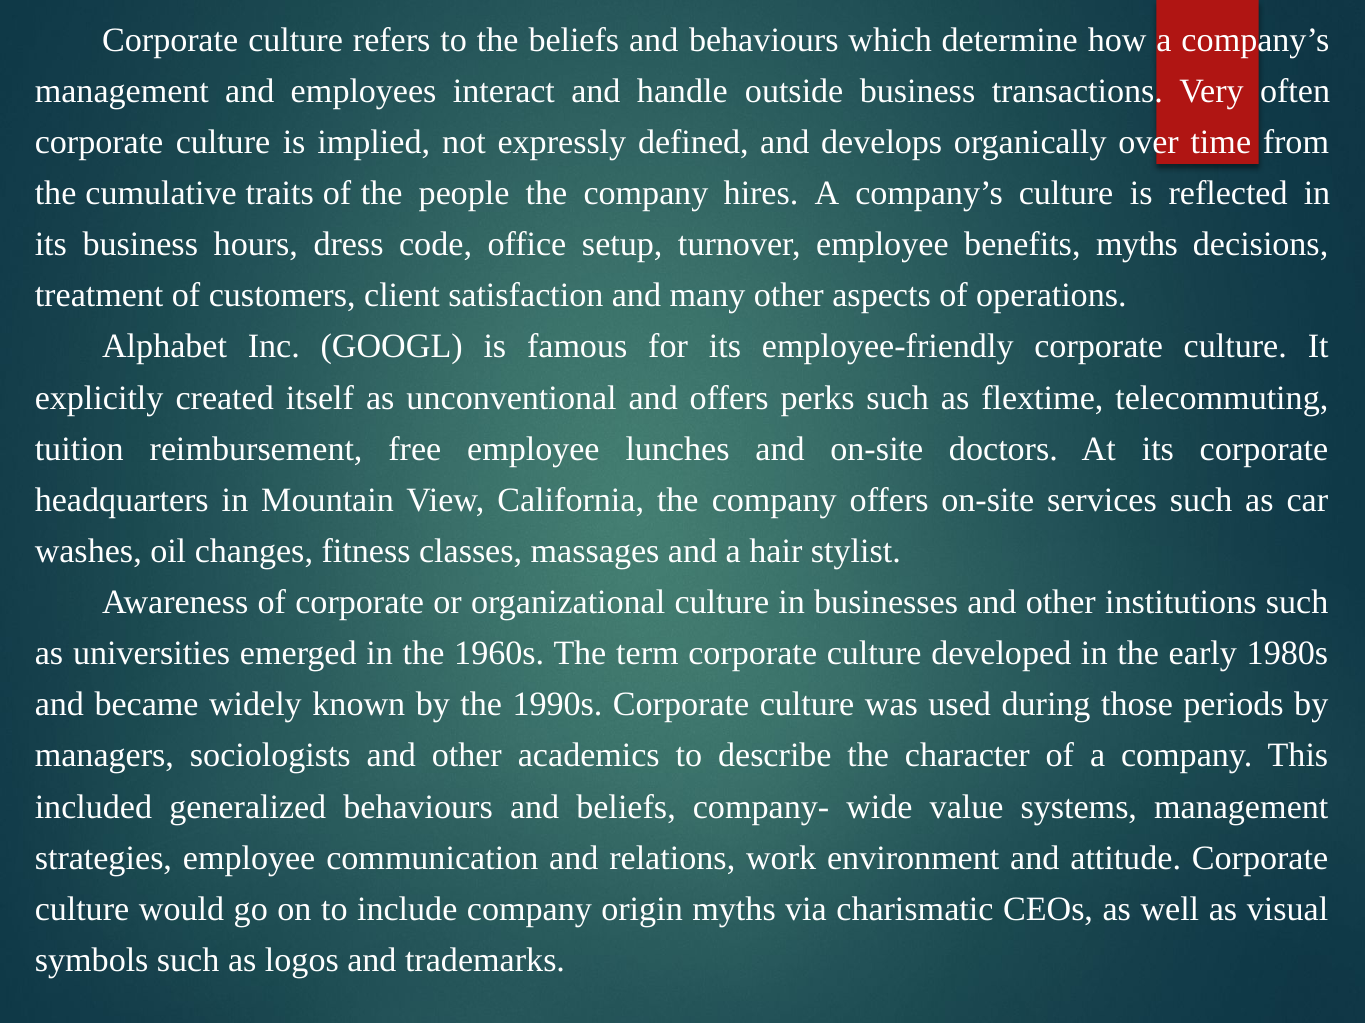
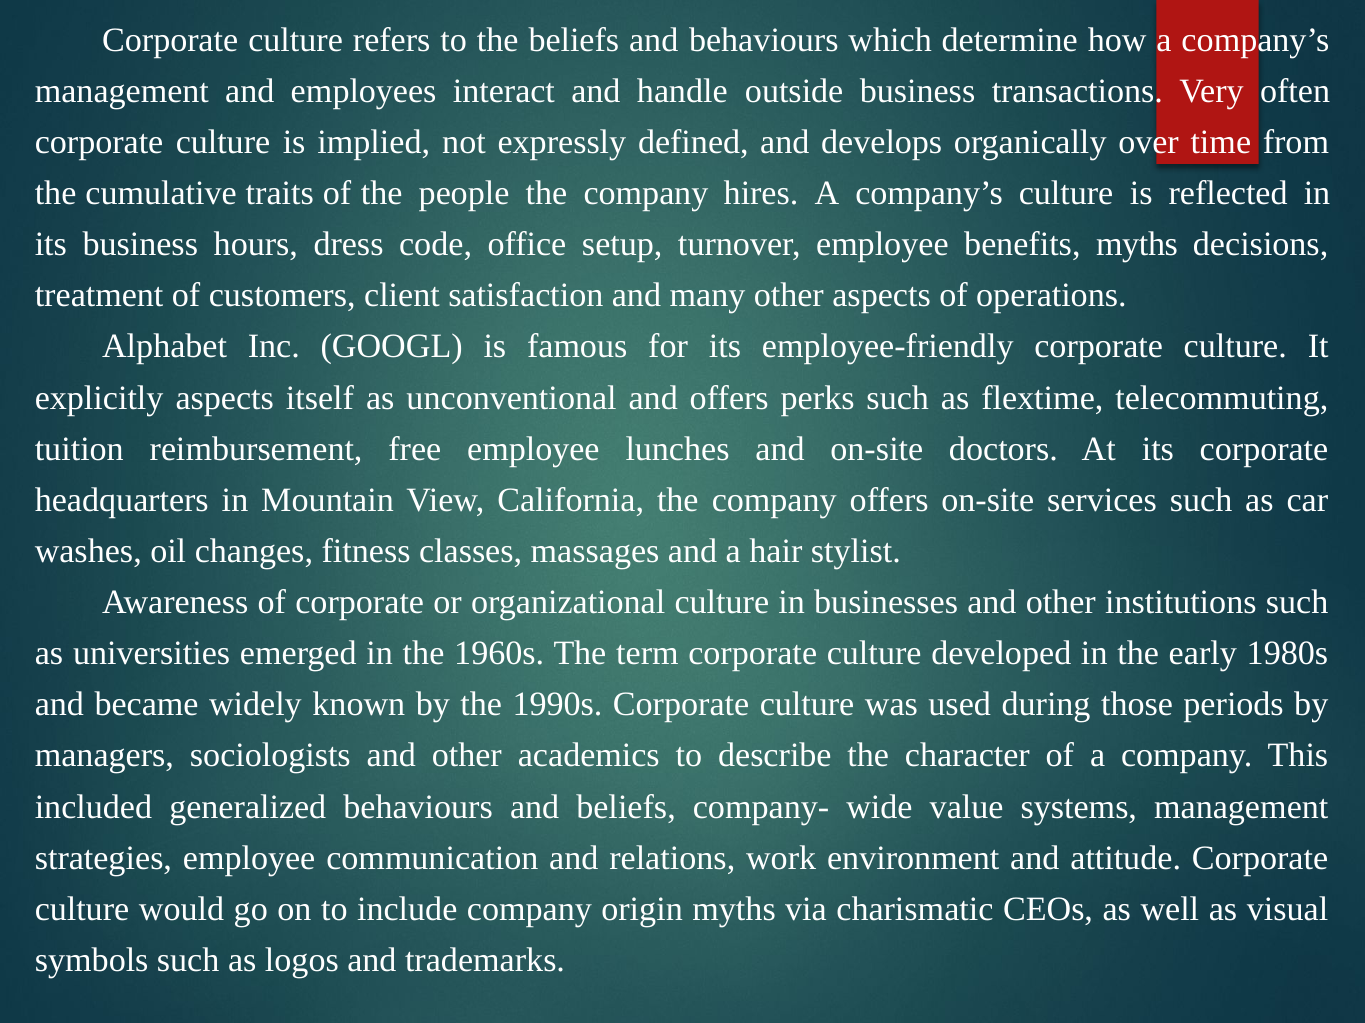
explicitly created: created -> aspects
